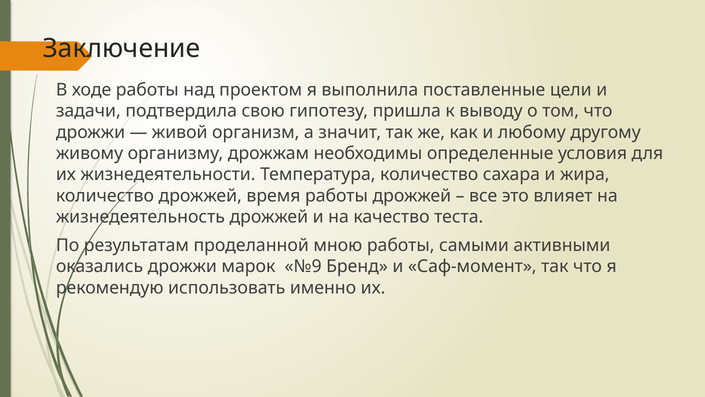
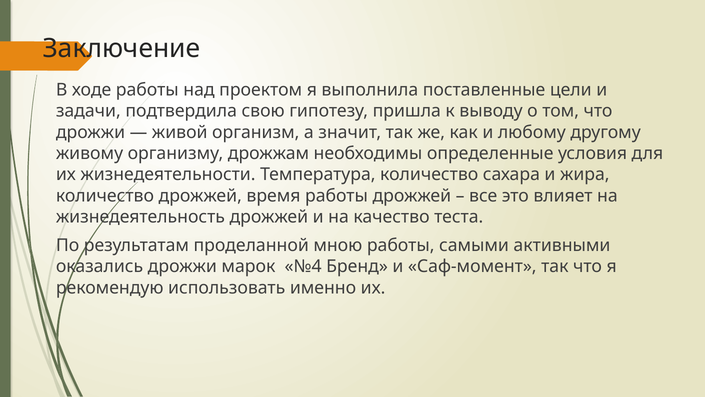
№9: №9 -> №4
